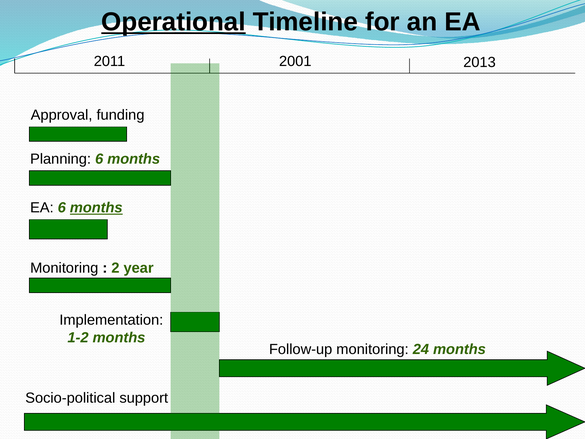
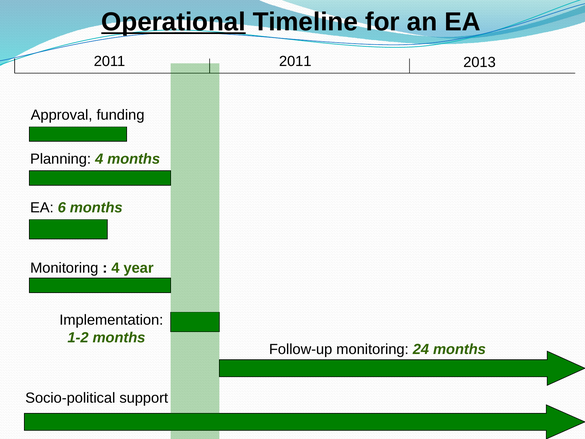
2011 2001: 2001 -> 2011
Planning 6: 6 -> 4
months at (96, 208) underline: present -> none
2 at (115, 268): 2 -> 4
